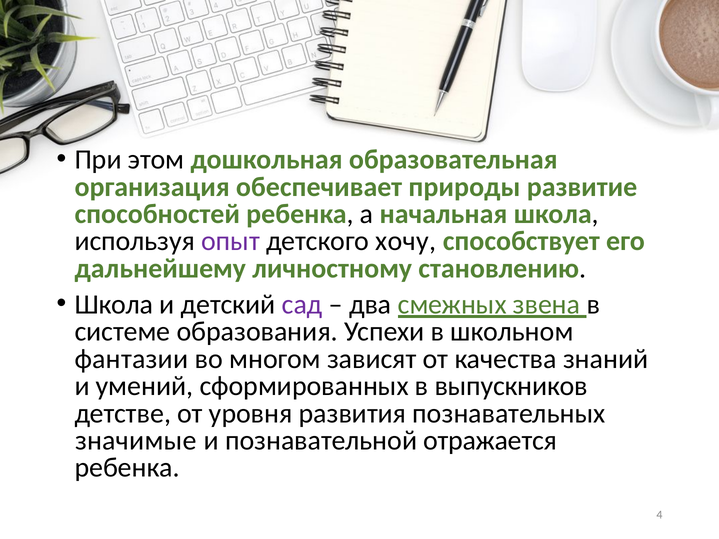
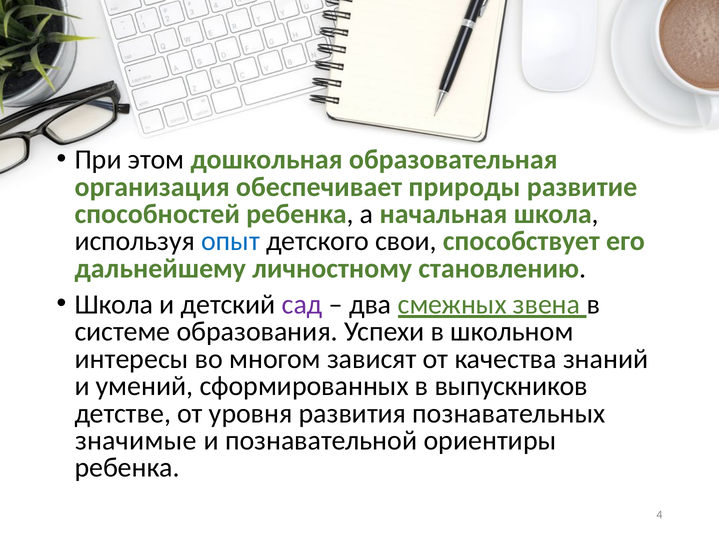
опыт colour: purple -> blue
хочу: хочу -> свои
фантазии: фантазии -> интересы
отражается: отражается -> ориентиры
